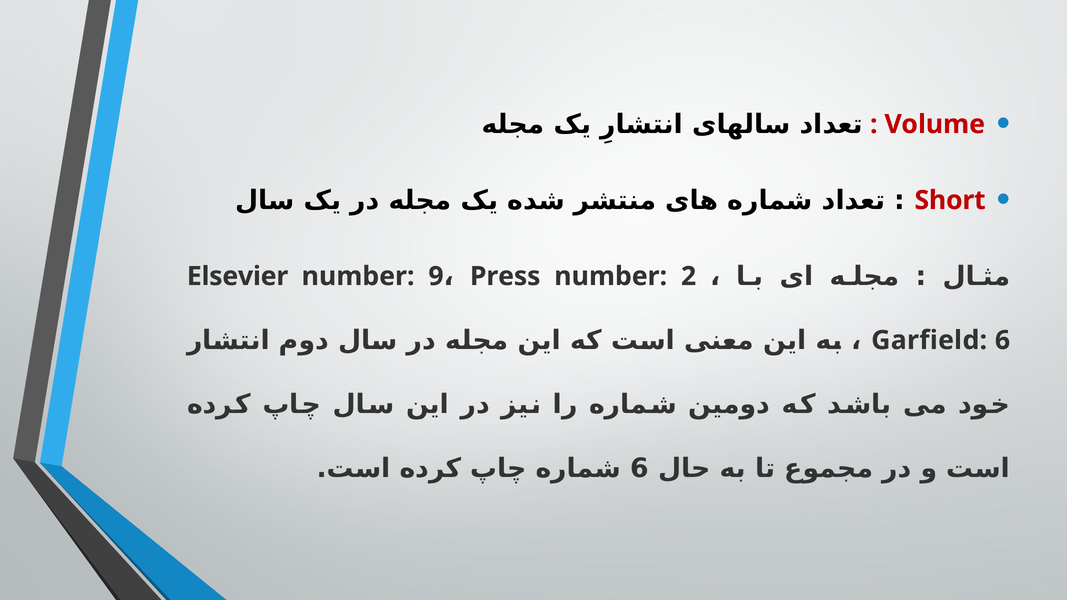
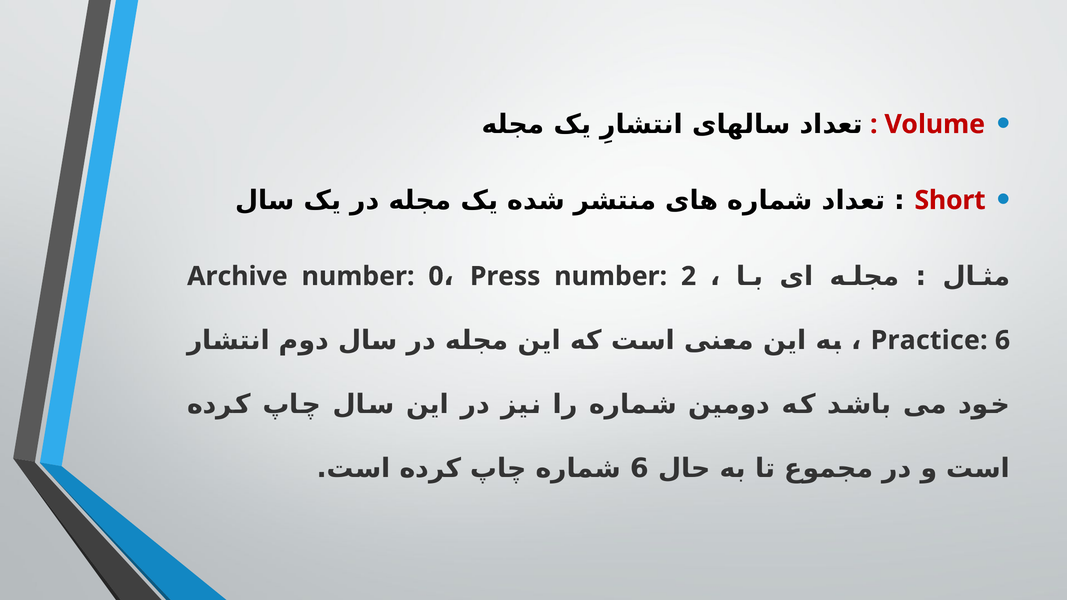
Elsevier: Elsevier -> Archive
9: 9 -> 0
Garfield: Garfield -> Practice
